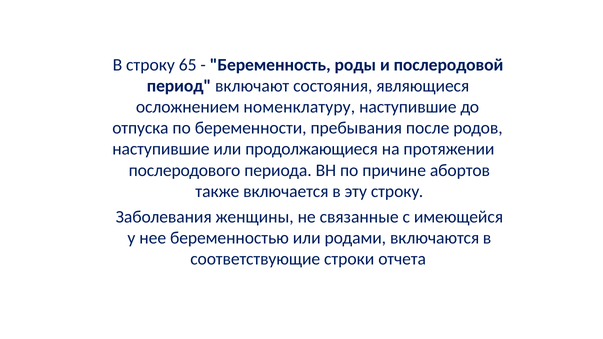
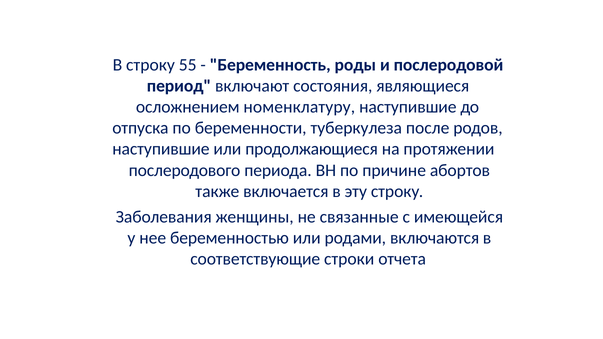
65: 65 -> 55
пребывания: пребывания -> туберкулеза
